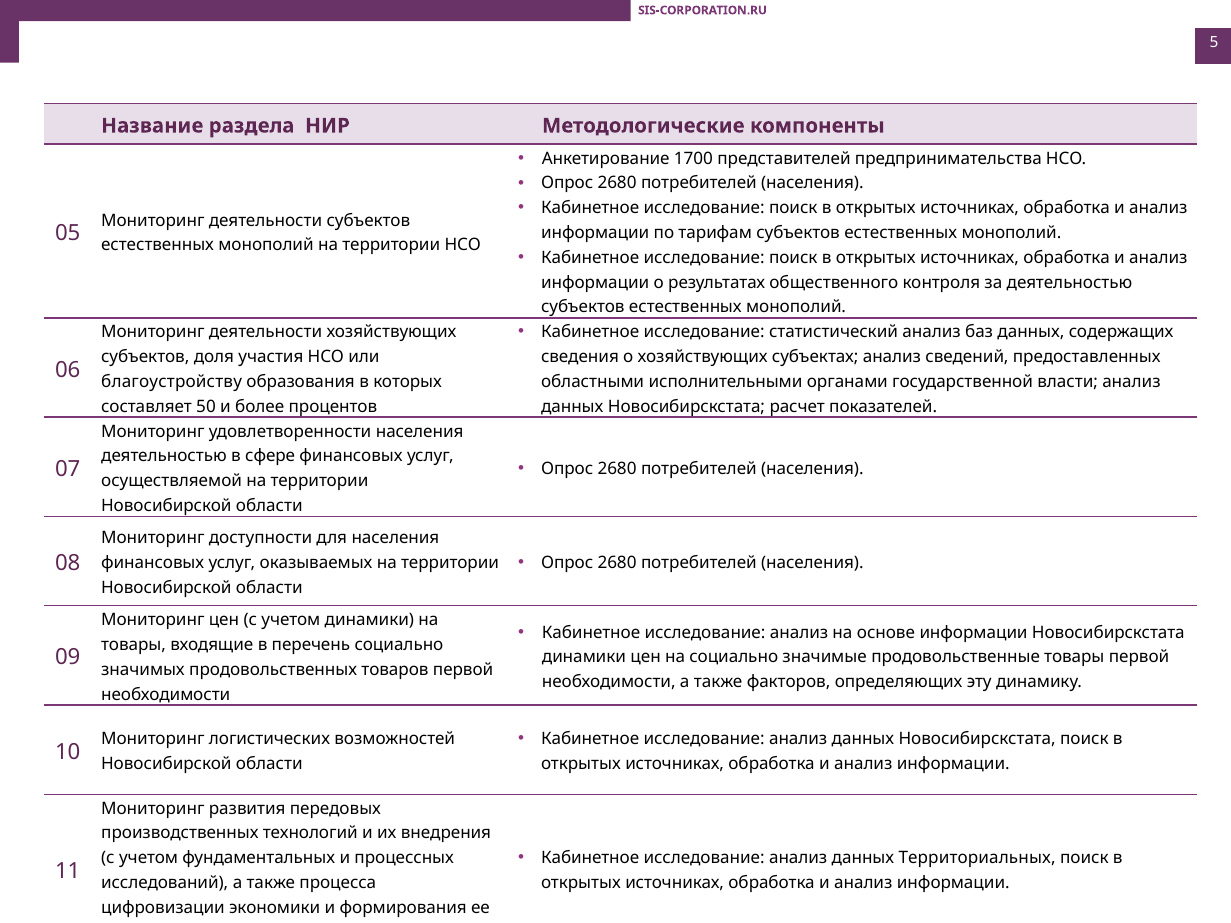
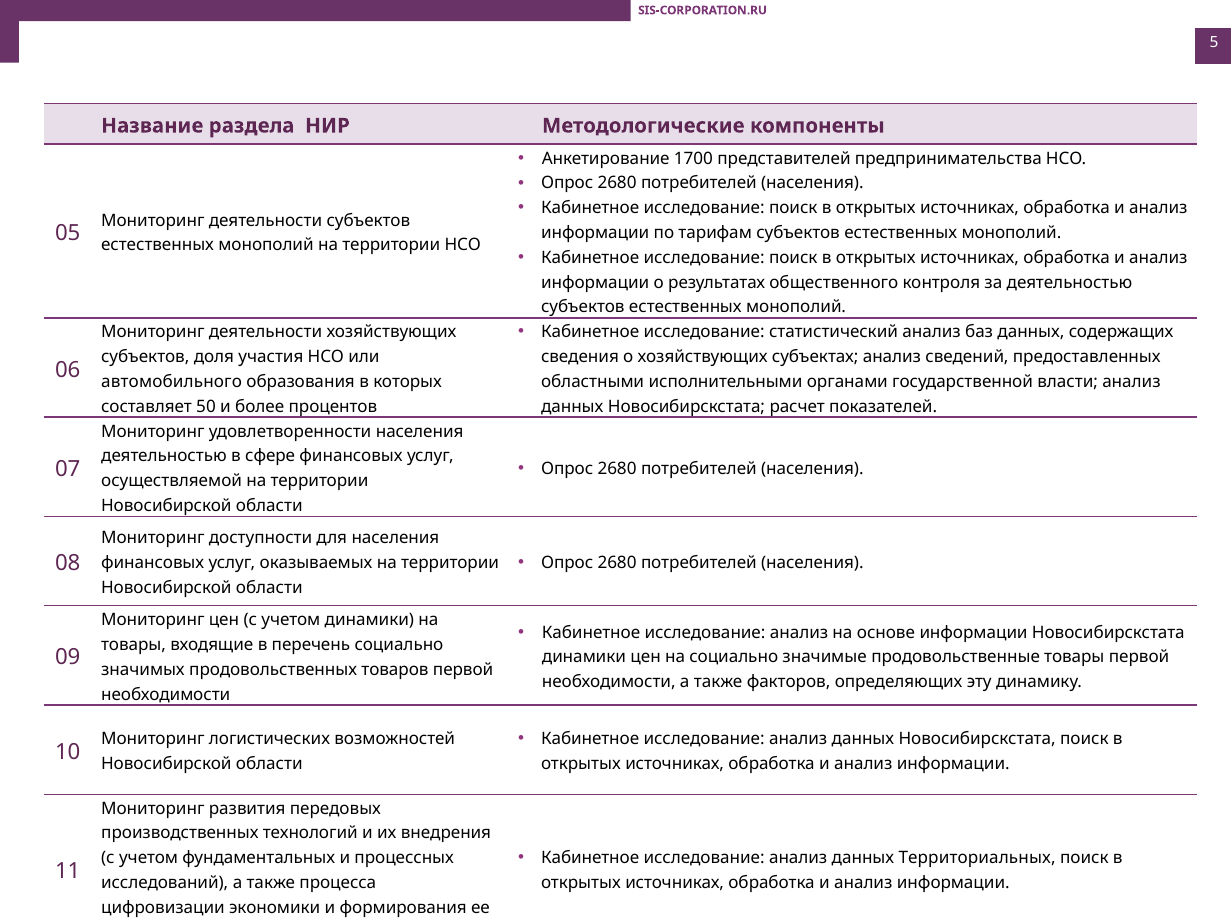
благоустройству: благоустройству -> автомобильного
